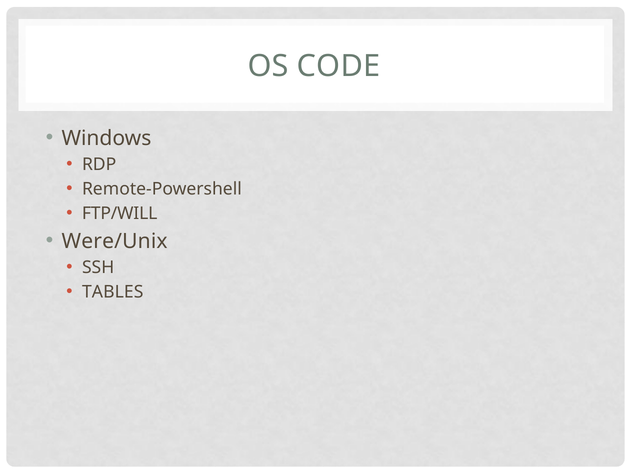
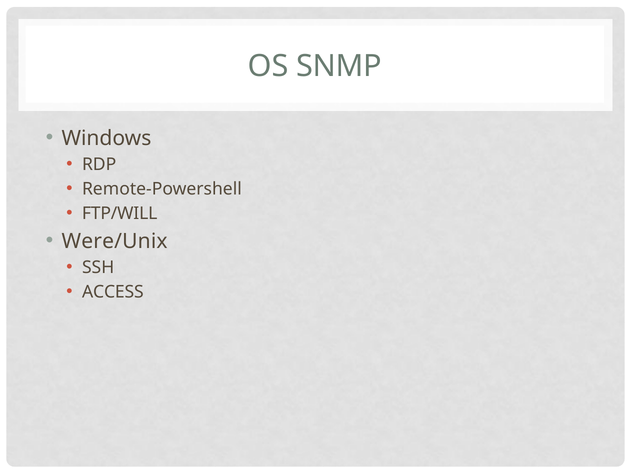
CODE: CODE -> SNMP
TABLES: TABLES -> ACCESS
